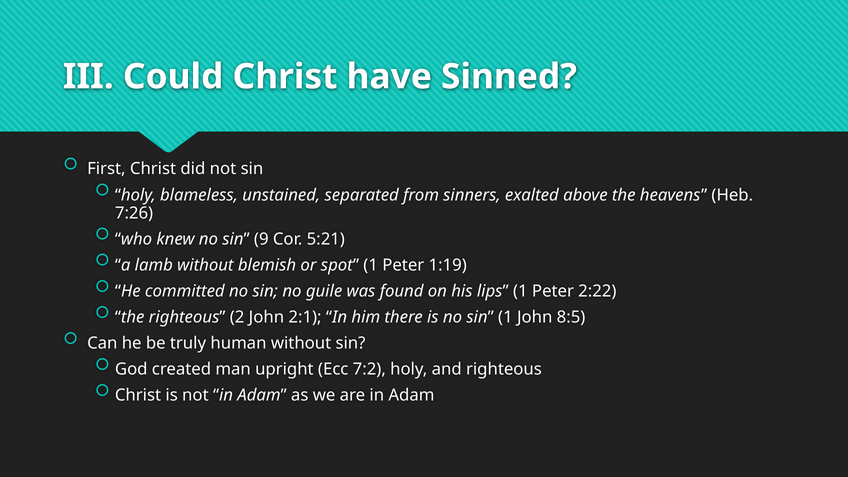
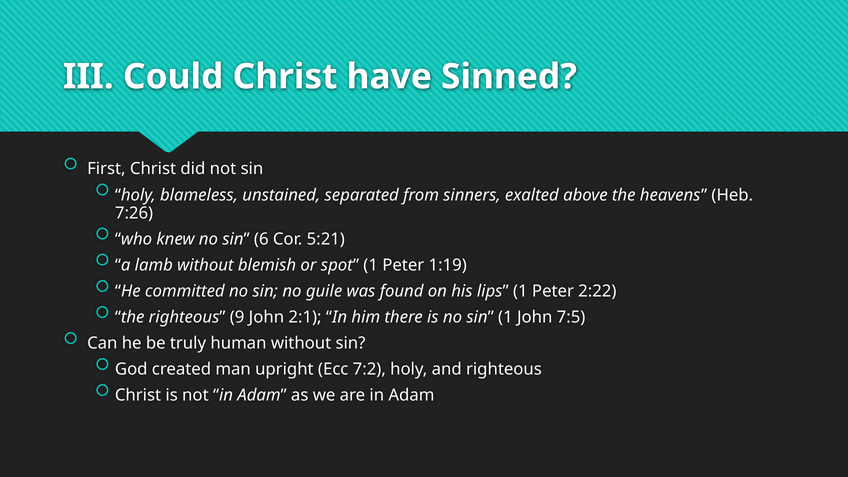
9: 9 -> 6
2: 2 -> 9
8:5: 8:5 -> 7:5
